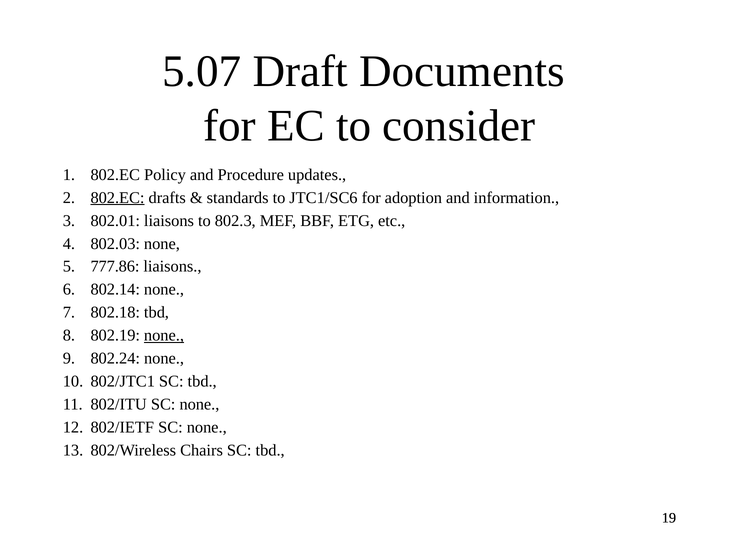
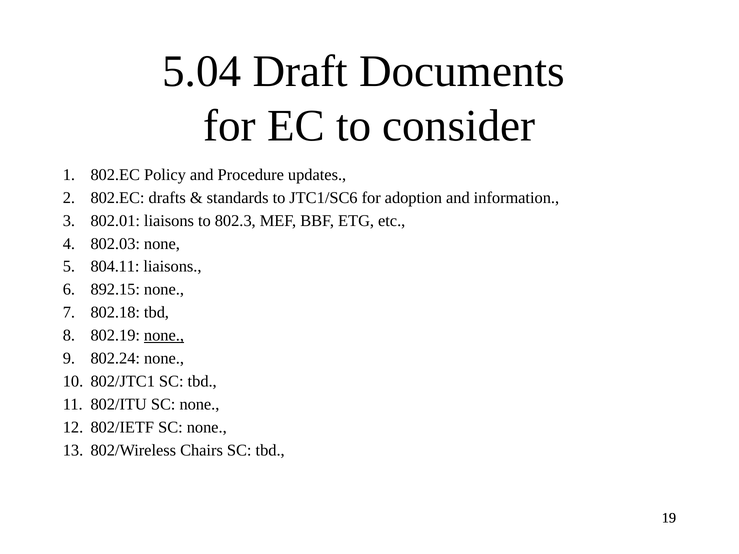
5.07: 5.07 -> 5.04
802.EC at (118, 198) underline: present -> none
777.86: 777.86 -> 804.11
802.14: 802.14 -> 892.15
